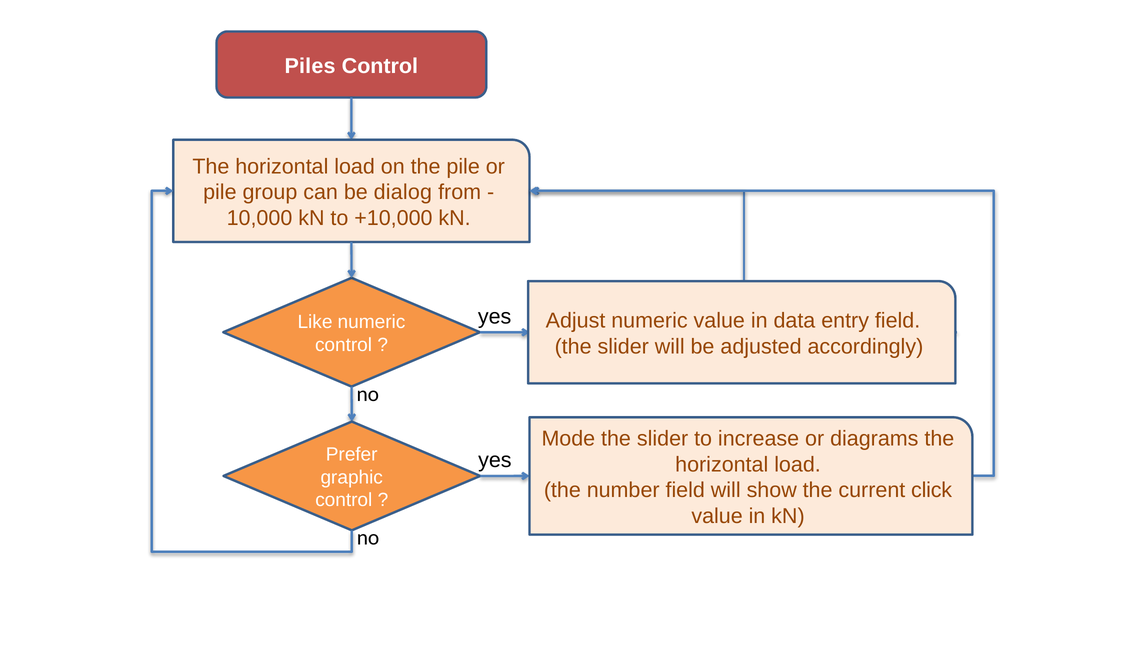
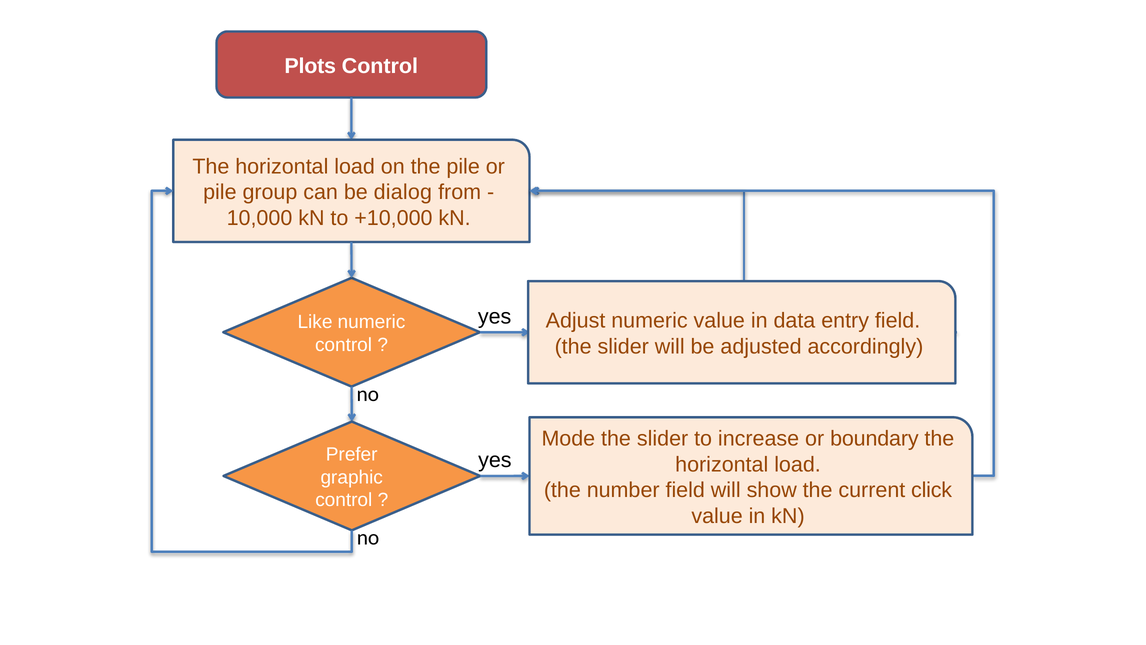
Piles: Piles -> Plots
diagrams: diagrams -> boundary
